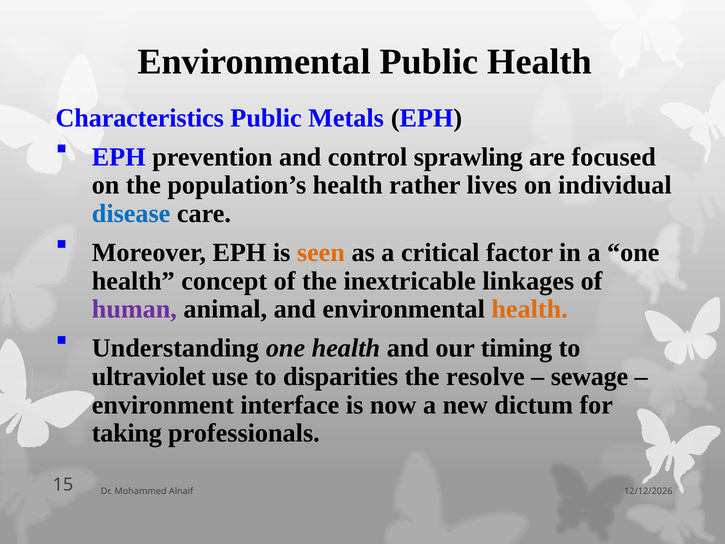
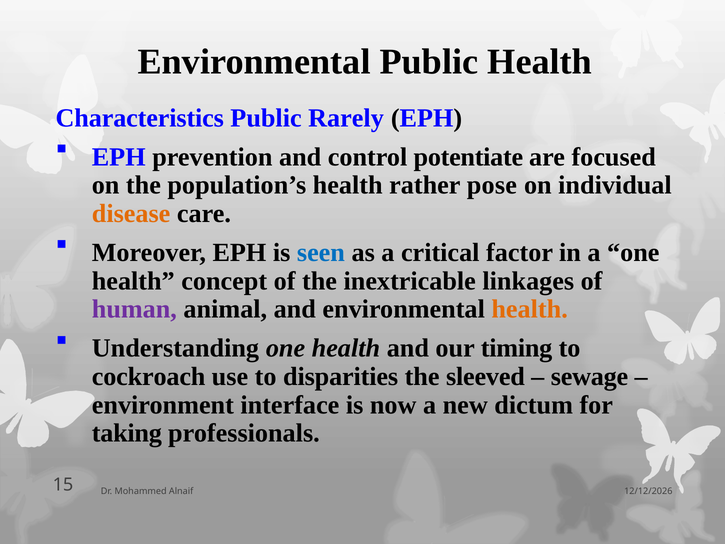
Metals: Metals -> Rarely
sprawling: sprawling -> potentiate
lives: lives -> pose
disease colour: blue -> orange
seen colour: orange -> blue
ultraviolet: ultraviolet -> cockroach
resolve: resolve -> sleeved
